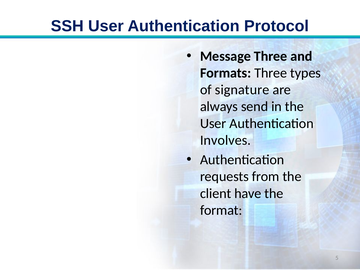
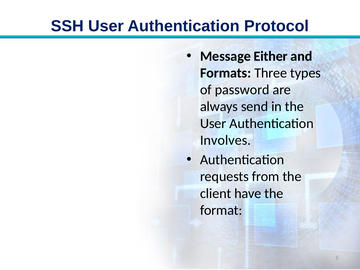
Message Three: Three -> Either
signature: signature -> password
